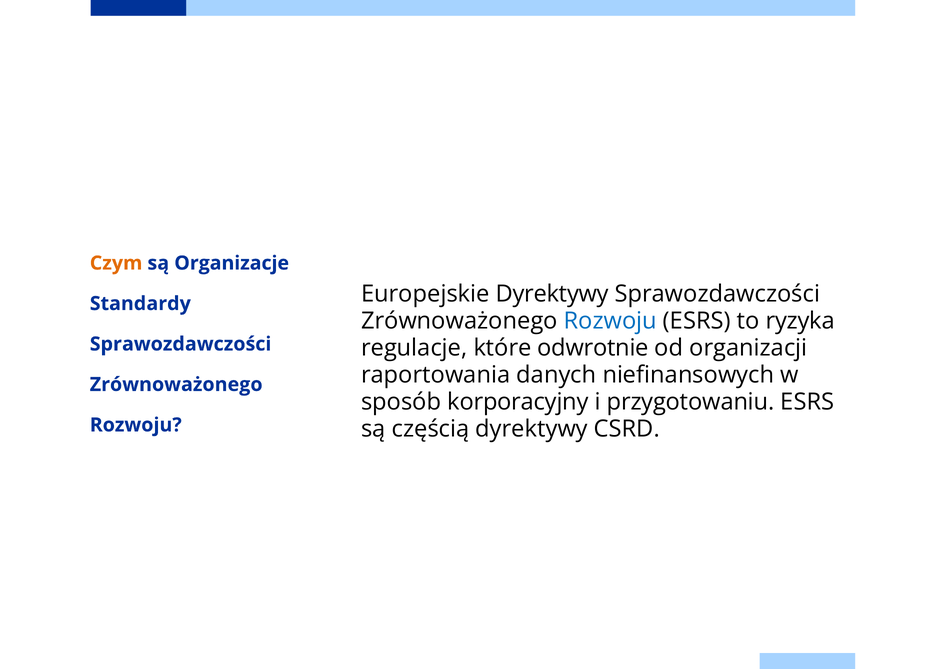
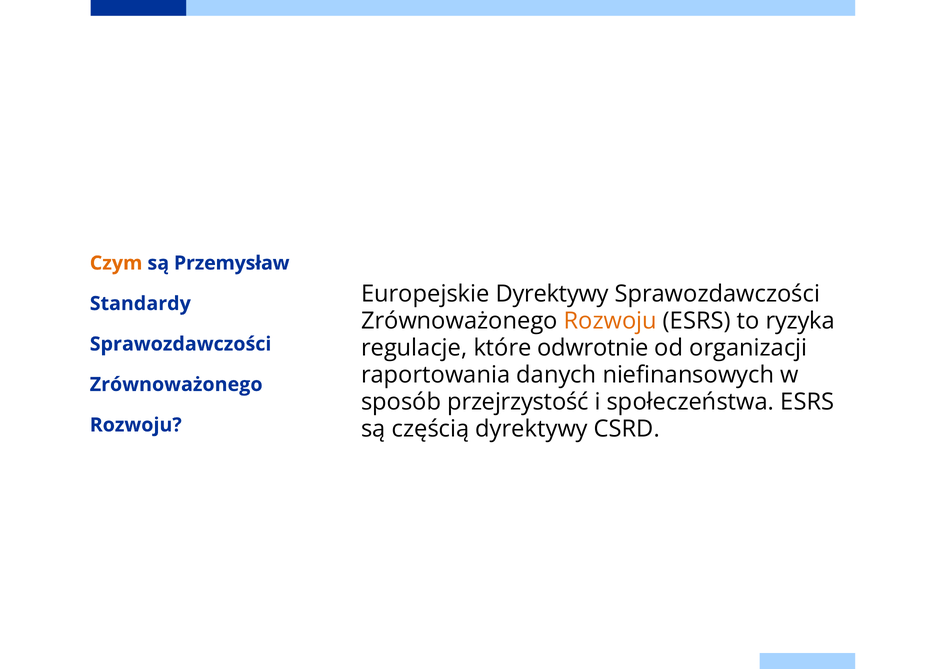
Organizacje: Organizacje -> Przemysław
Rozwoju at (610, 321) colour: blue -> orange
korporacyjny: korporacyjny -> przejrzystość
przygotowaniu: przygotowaniu -> społeczeństwa
